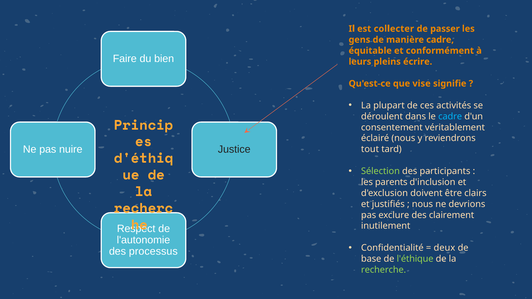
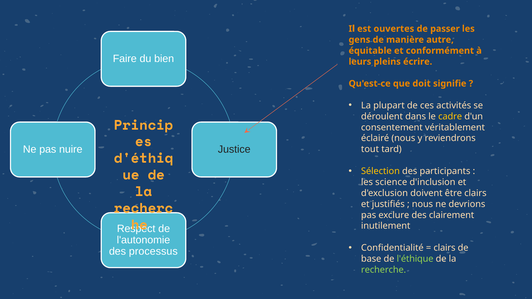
collecter: collecter -> ouvertes
manière cadre: cadre -> autre
vise: vise -> doit
cadre at (450, 116) colour: light blue -> yellow
Sélection colour: light green -> yellow
parents: parents -> science
deux at (444, 248): deux -> clairs
